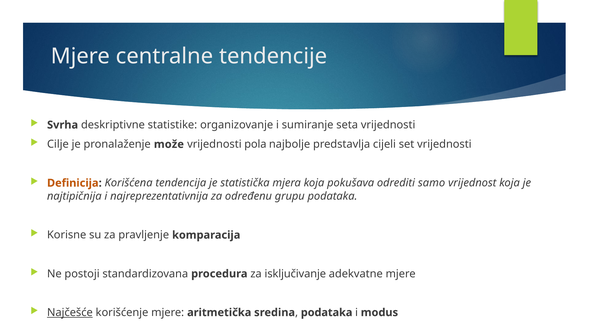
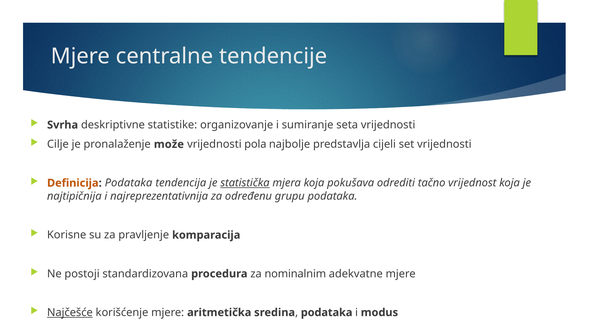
Definicija Korišćena: Korišćena -> Podataka
statistička underline: none -> present
samo: samo -> tačno
isključivanje: isključivanje -> nominalnim
